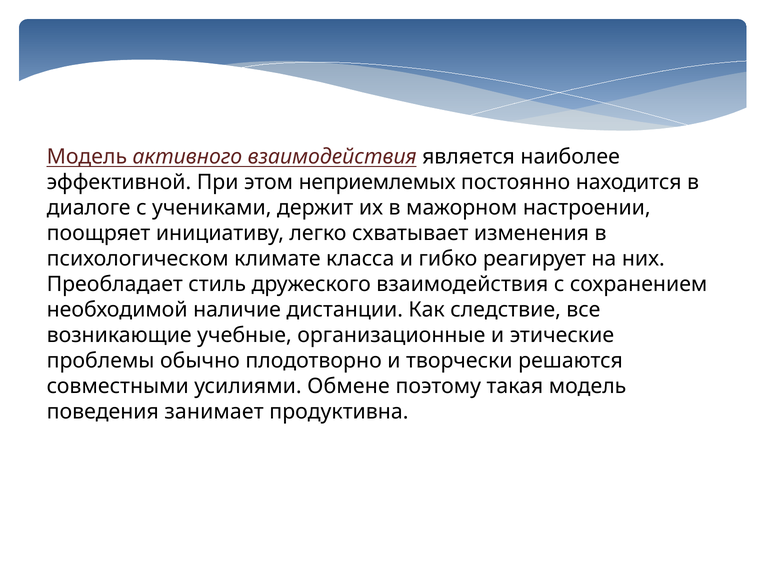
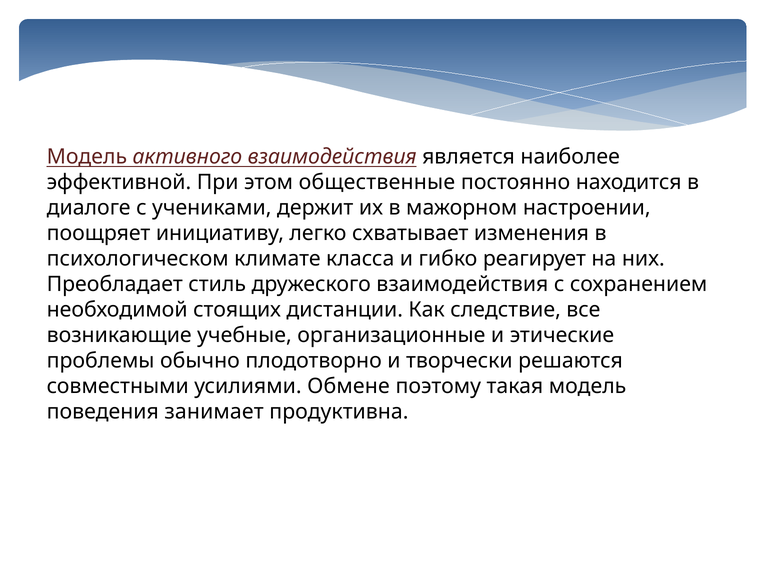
неприемлемых: неприемлемых -> общественные
наличие: наличие -> стоящих
